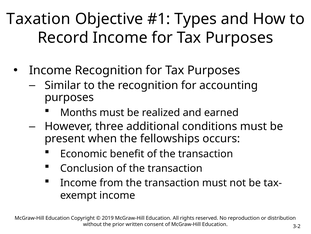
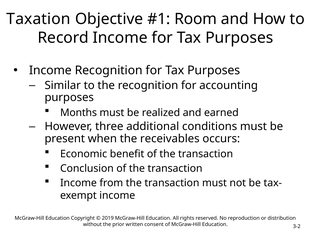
Types: Types -> Room
fellowships: fellowships -> receivables
